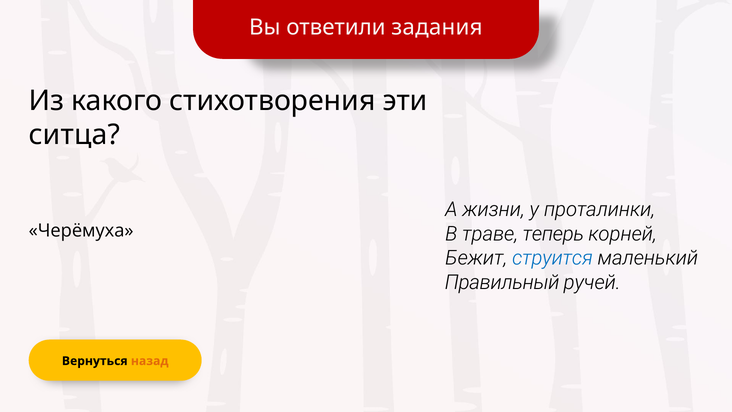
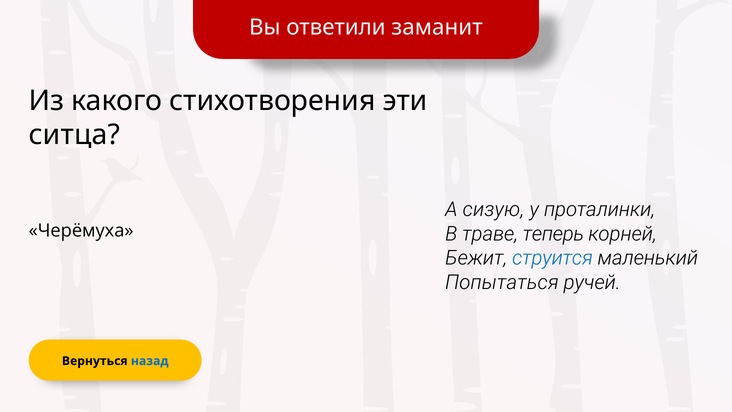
задания: задания -> заманит
жизни: жизни -> сизую
Правильный: Правильный -> Попытаться
назад colour: orange -> blue
